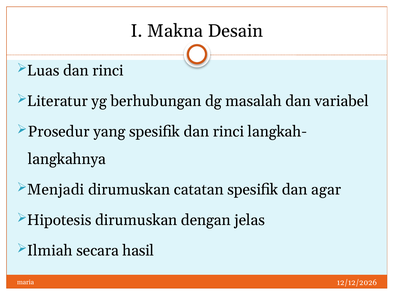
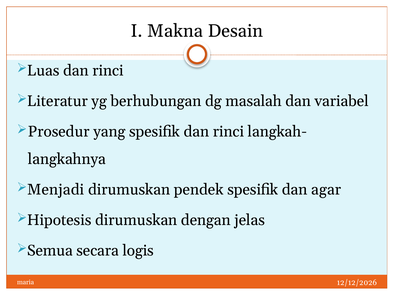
catatan: catatan -> pendek
Ilmiah: Ilmiah -> Semua
hasil: hasil -> logis
